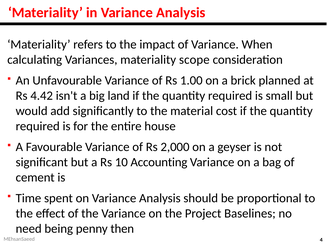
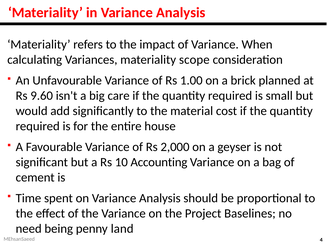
4.42: 4.42 -> 9.60
land: land -> care
then: then -> land
